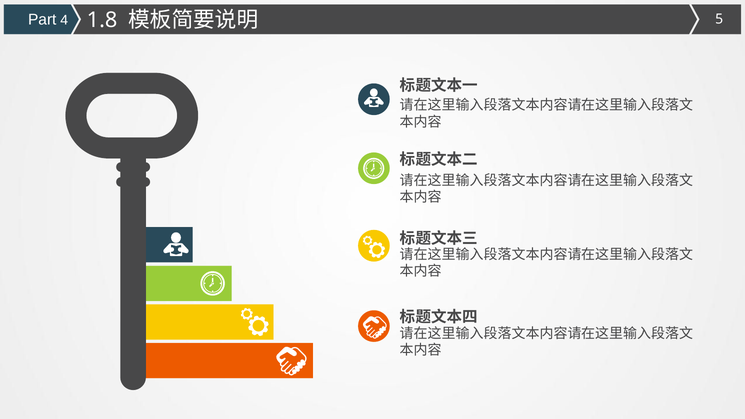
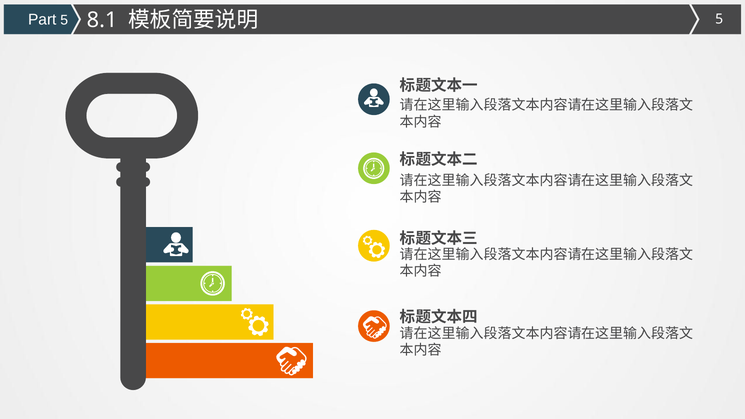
Part 4: 4 -> 5
1.8: 1.8 -> 8.1
